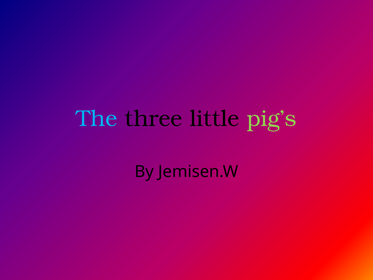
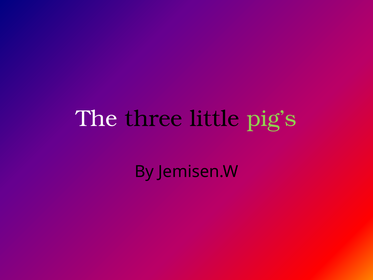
The colour: light blue -> white
